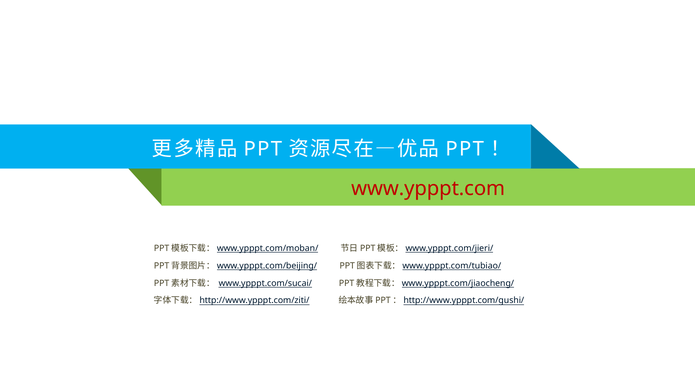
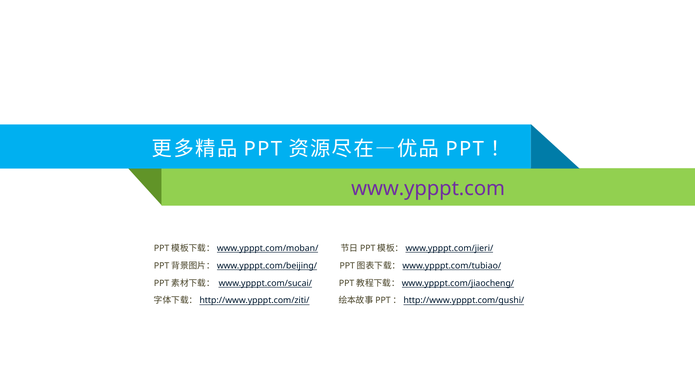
www.ypppt.com colour: red -> purple
